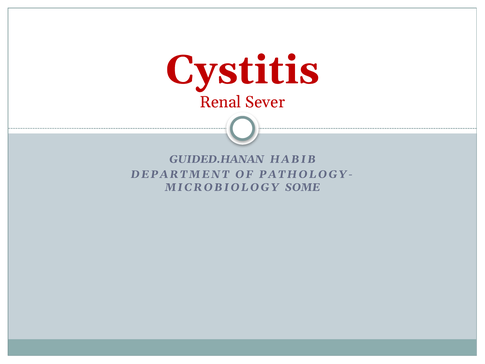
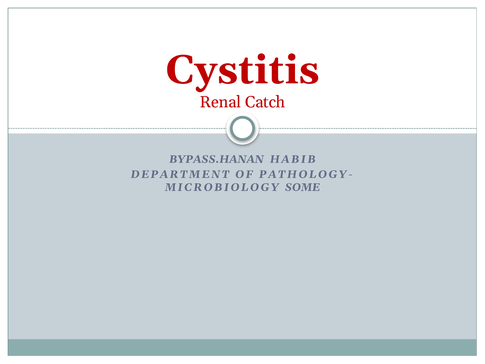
Sever: Sever -> Catch
GUIDED.HANAN: GUIDED.HANAN -> BYPASS.HANAN
